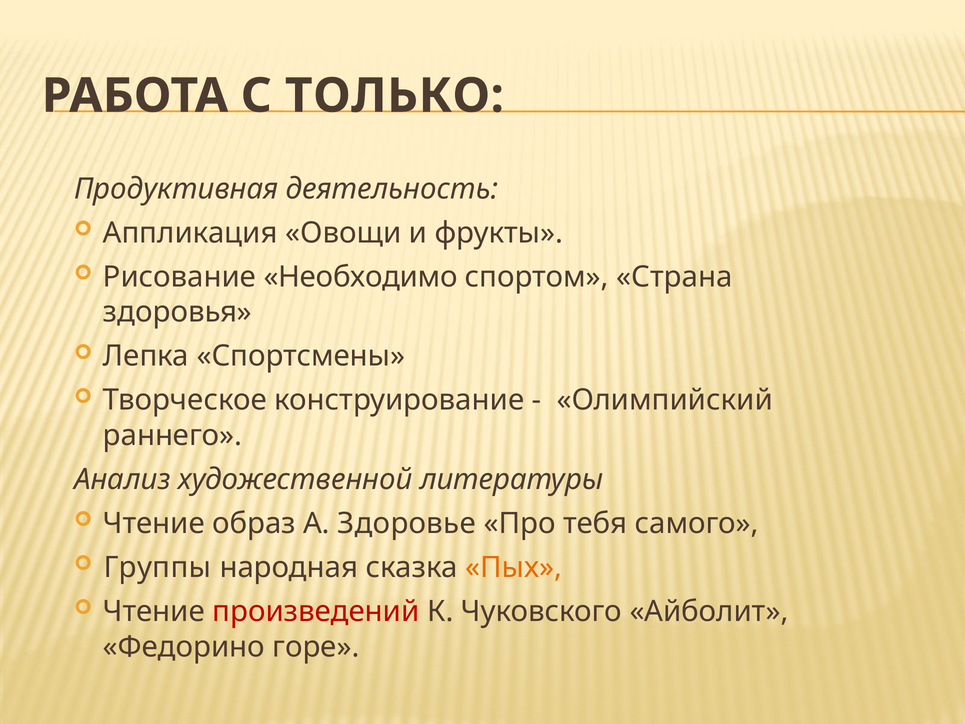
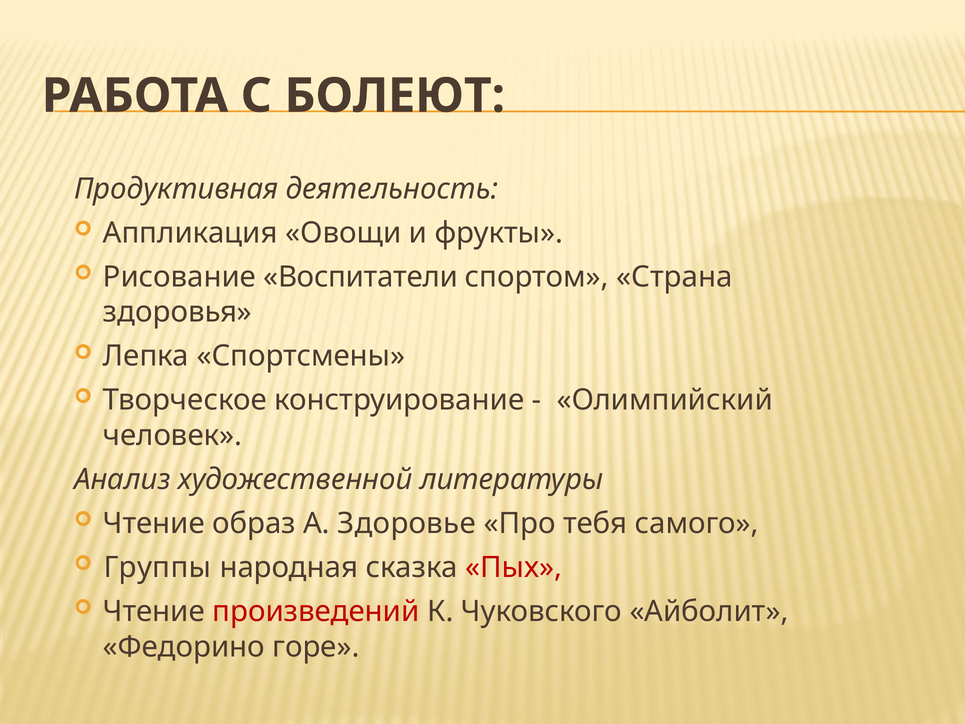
ТОЛЬКО: ТОЛЬКО -> БОЛЕЮТ
Необходимо: Необходимо -> Воспитатели
раннего: раннего -> человек
Пых colour: orange -> red
